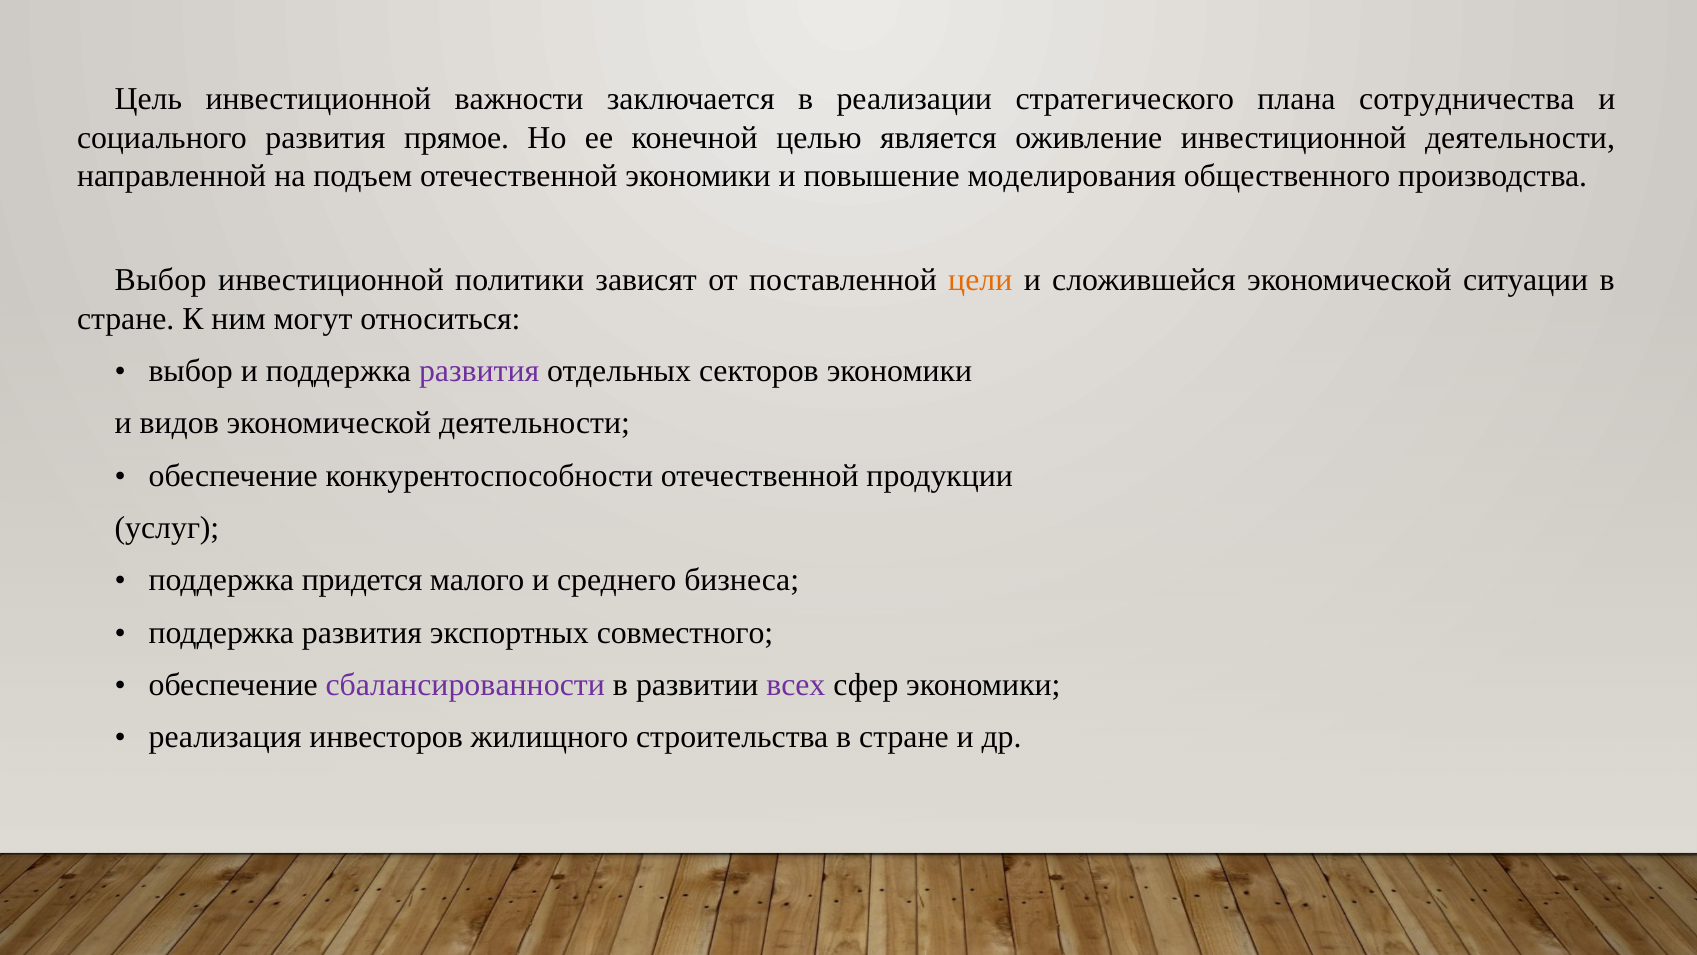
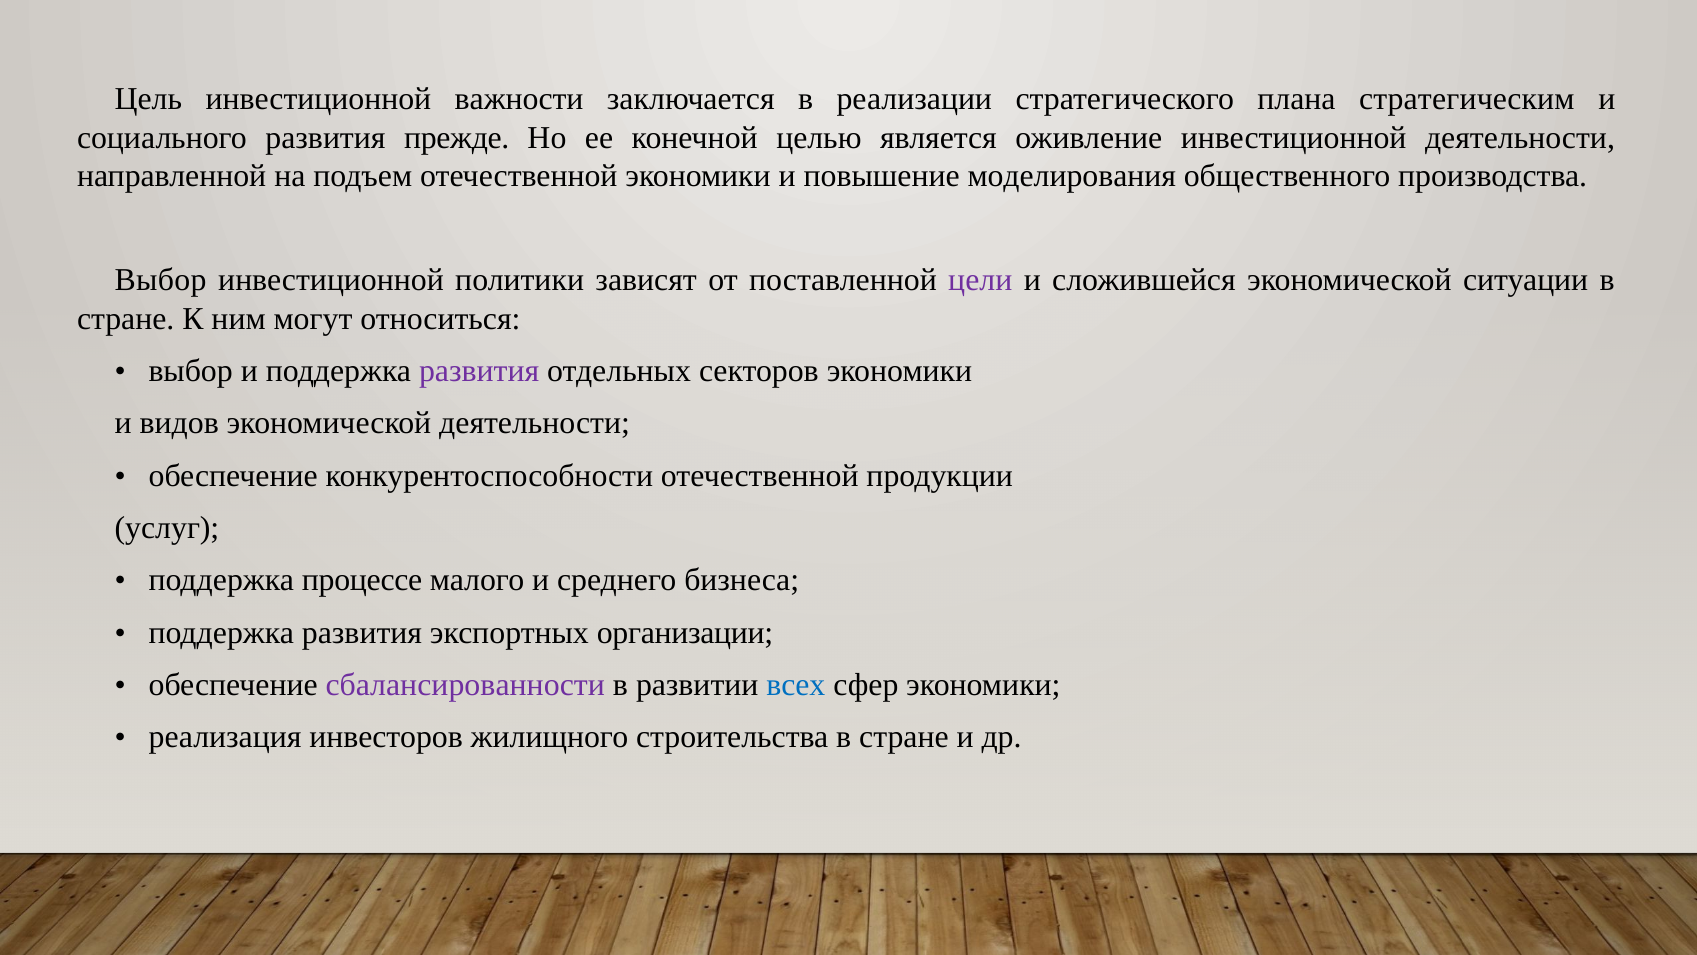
сотрудничества: сотрудничества -> стратегическим
прямое: прямое -> прежде
цели colour: orange -> purple
придется: придется -> процессе
совместного: совместного -> организации
всех colour: purple -> blue
